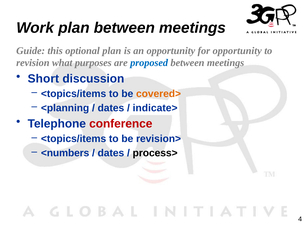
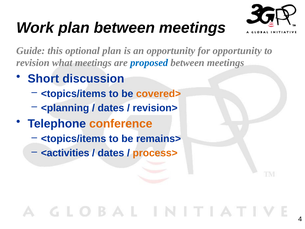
what purposes: purposes -> meetings
indicate>: indicate> -> revision>
conference colour: red -> orange
revision>: revision> -> remains>
<numbers: <numbers -> <activities
process> colour: black -> orange
